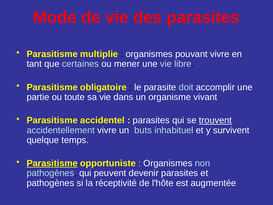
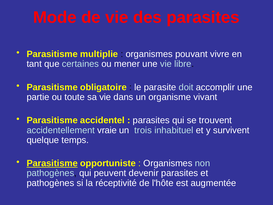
trouvent underline: present -> none
accidentellement vivre: vivre -> vraie
buts: buts -> trois
